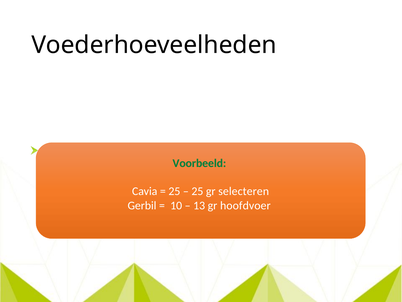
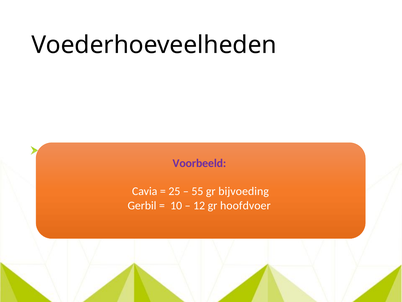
Voorbeeld colour: green -> purple
25 at (197, 191): 25 -> 55
selecteren: selecteren -> bijvoeding
13: 13 -> 12
